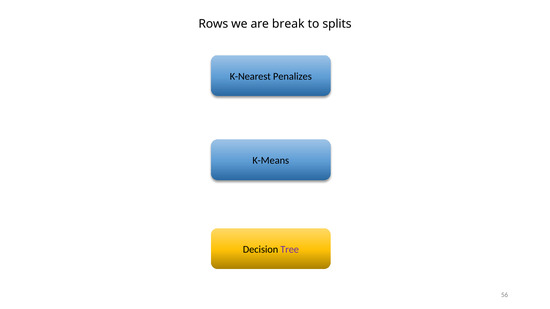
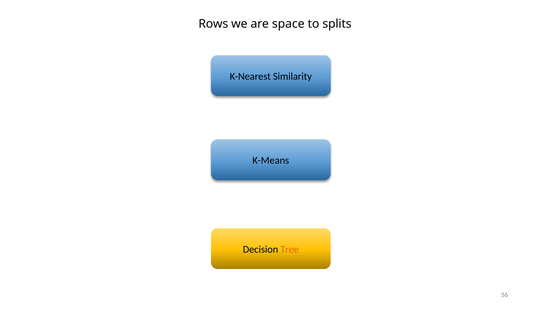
break: break -> space
Penalizes: Penalizes -> Similarity
Tree colour: purple -> orange
